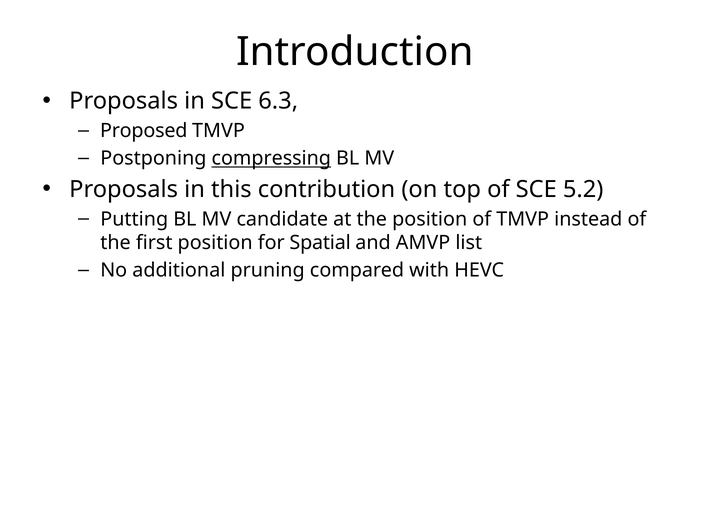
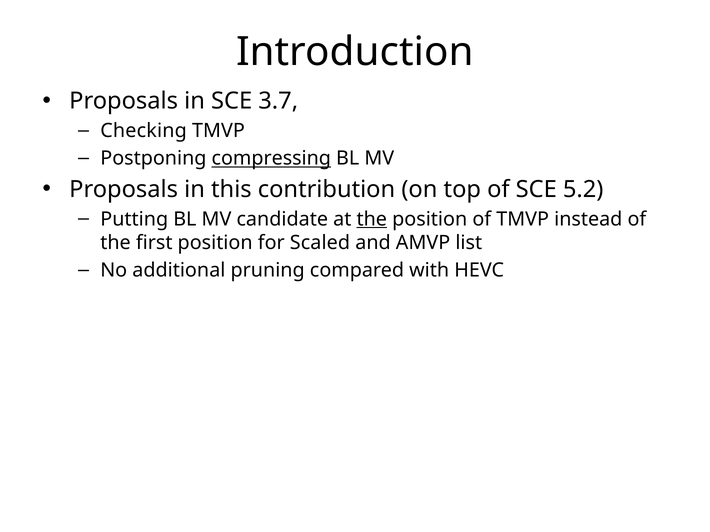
6.3: 6.3 -> 3.7
Proposed: Proposed -> Checking
the at (372, 219) underline: none -> present
Spatial: Spatial -> Scaled
